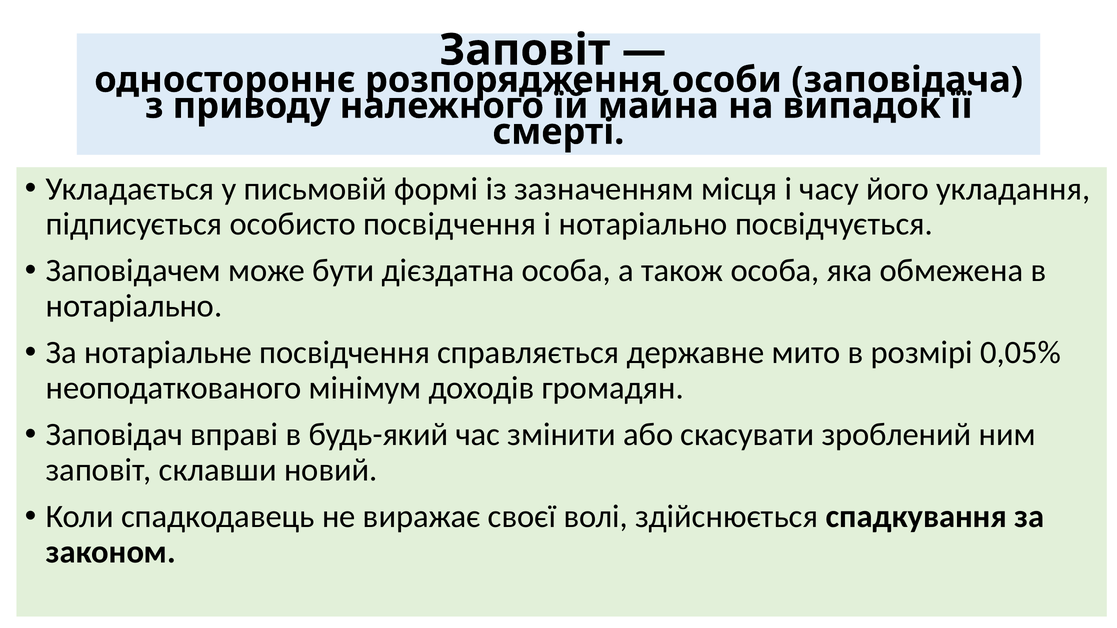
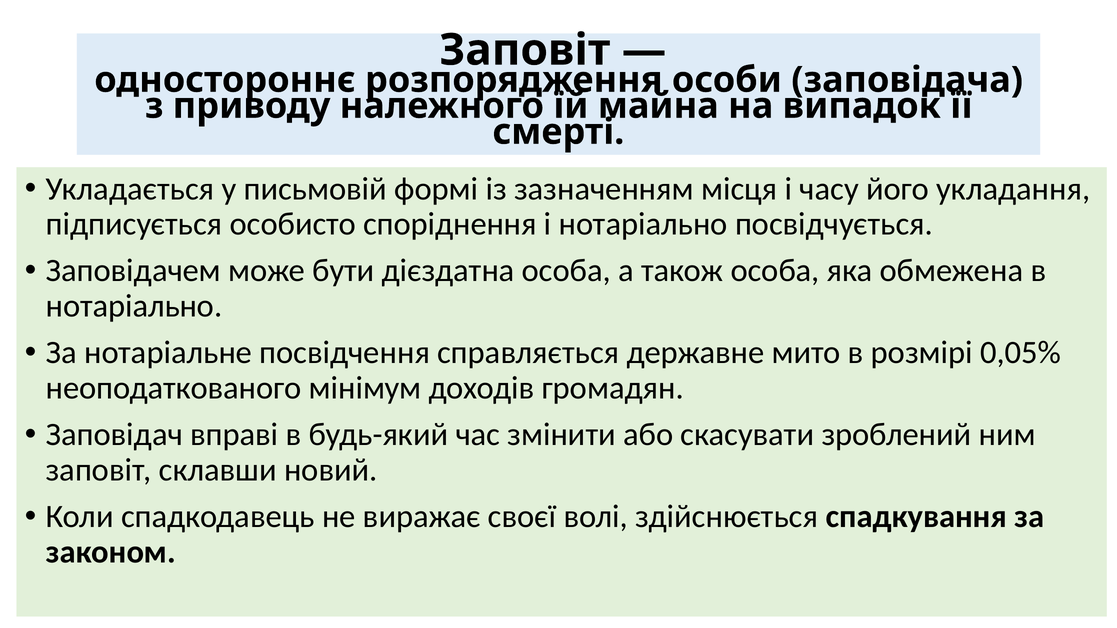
особисто посвідчення: посвідчення -> споріднення
